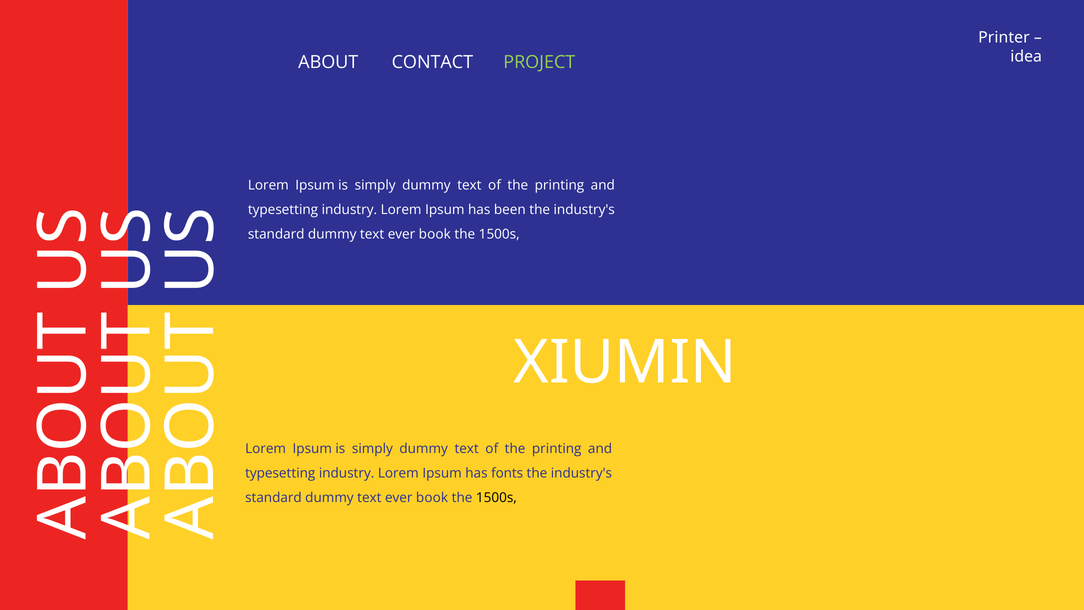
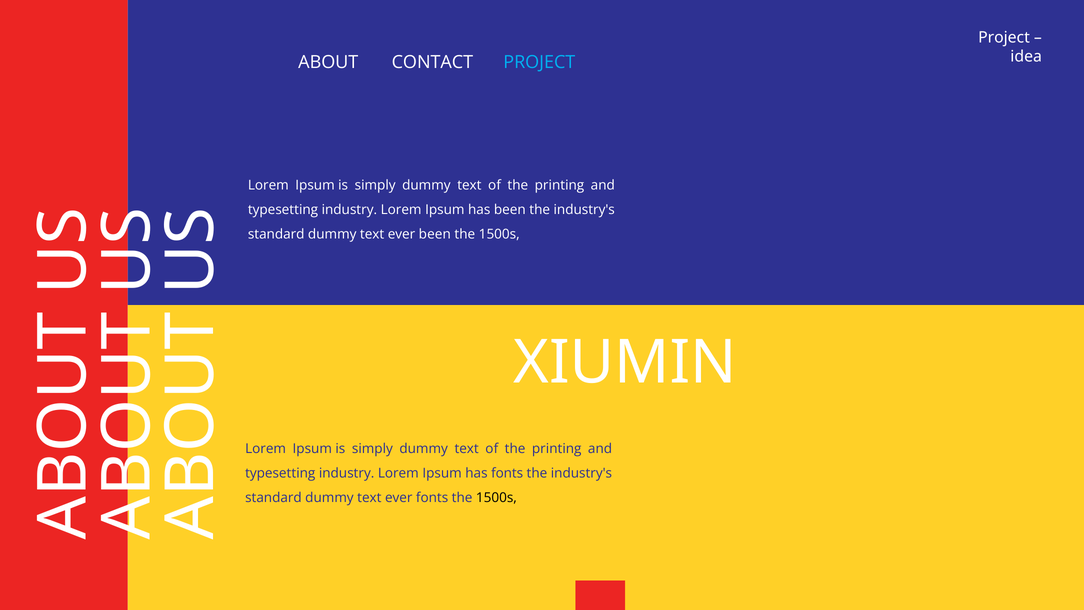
Printer at (1004, 38): Printer -> Project
PROJECT at (539, 62) colour: light green -> light blue
book at (435, 234): book -> been
book at (432, 497): book -> fonts
